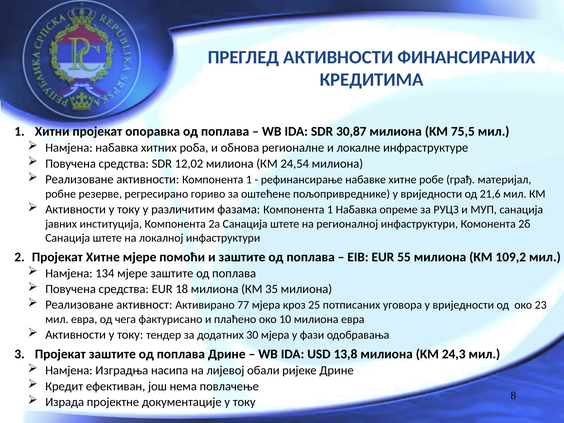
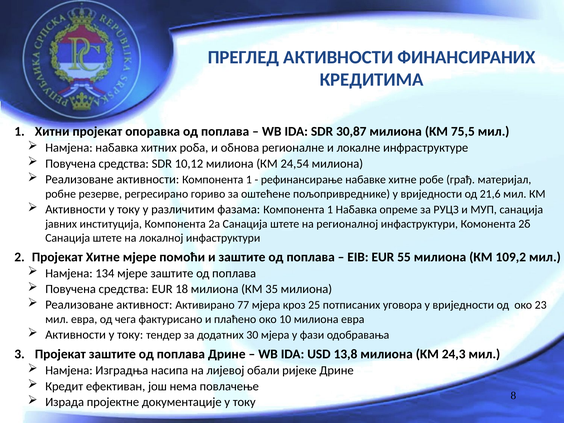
12,02: 12,02 -> 10,12
